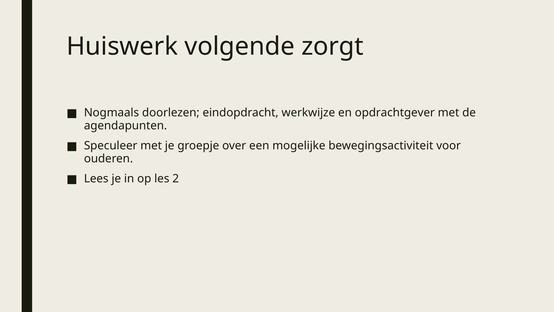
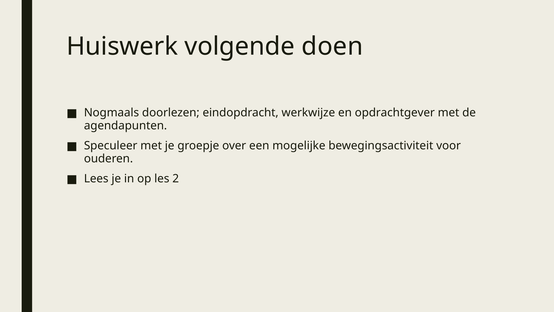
zorgt: zorgt -> doen
